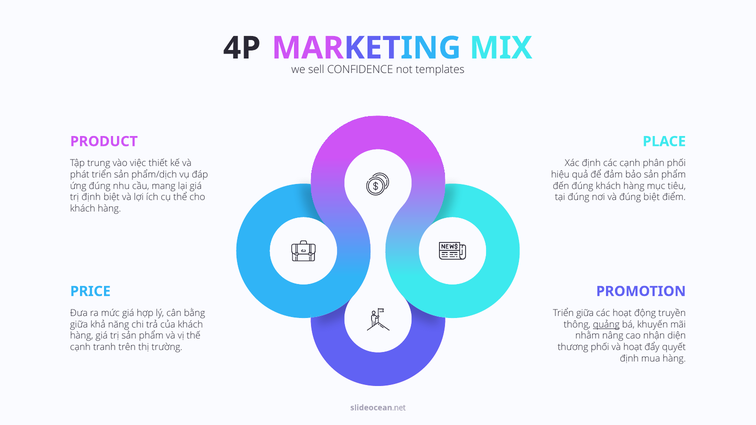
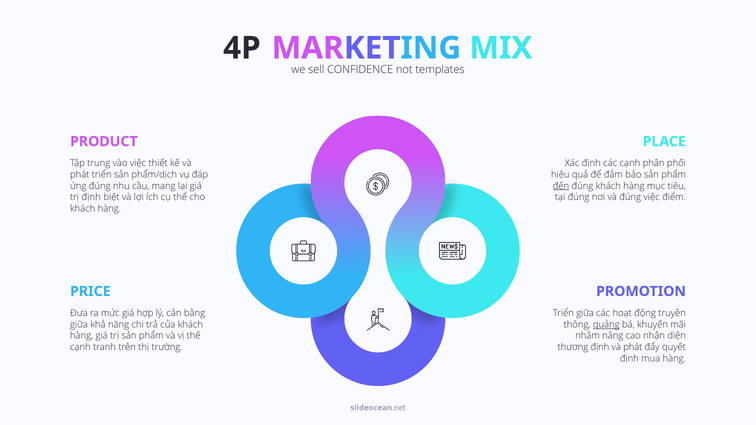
đến underline: none -> present
đúng biệt: biệt -> việc
thương phối: phối -> định
hoạt at (633, 347): hoạt -> phát
